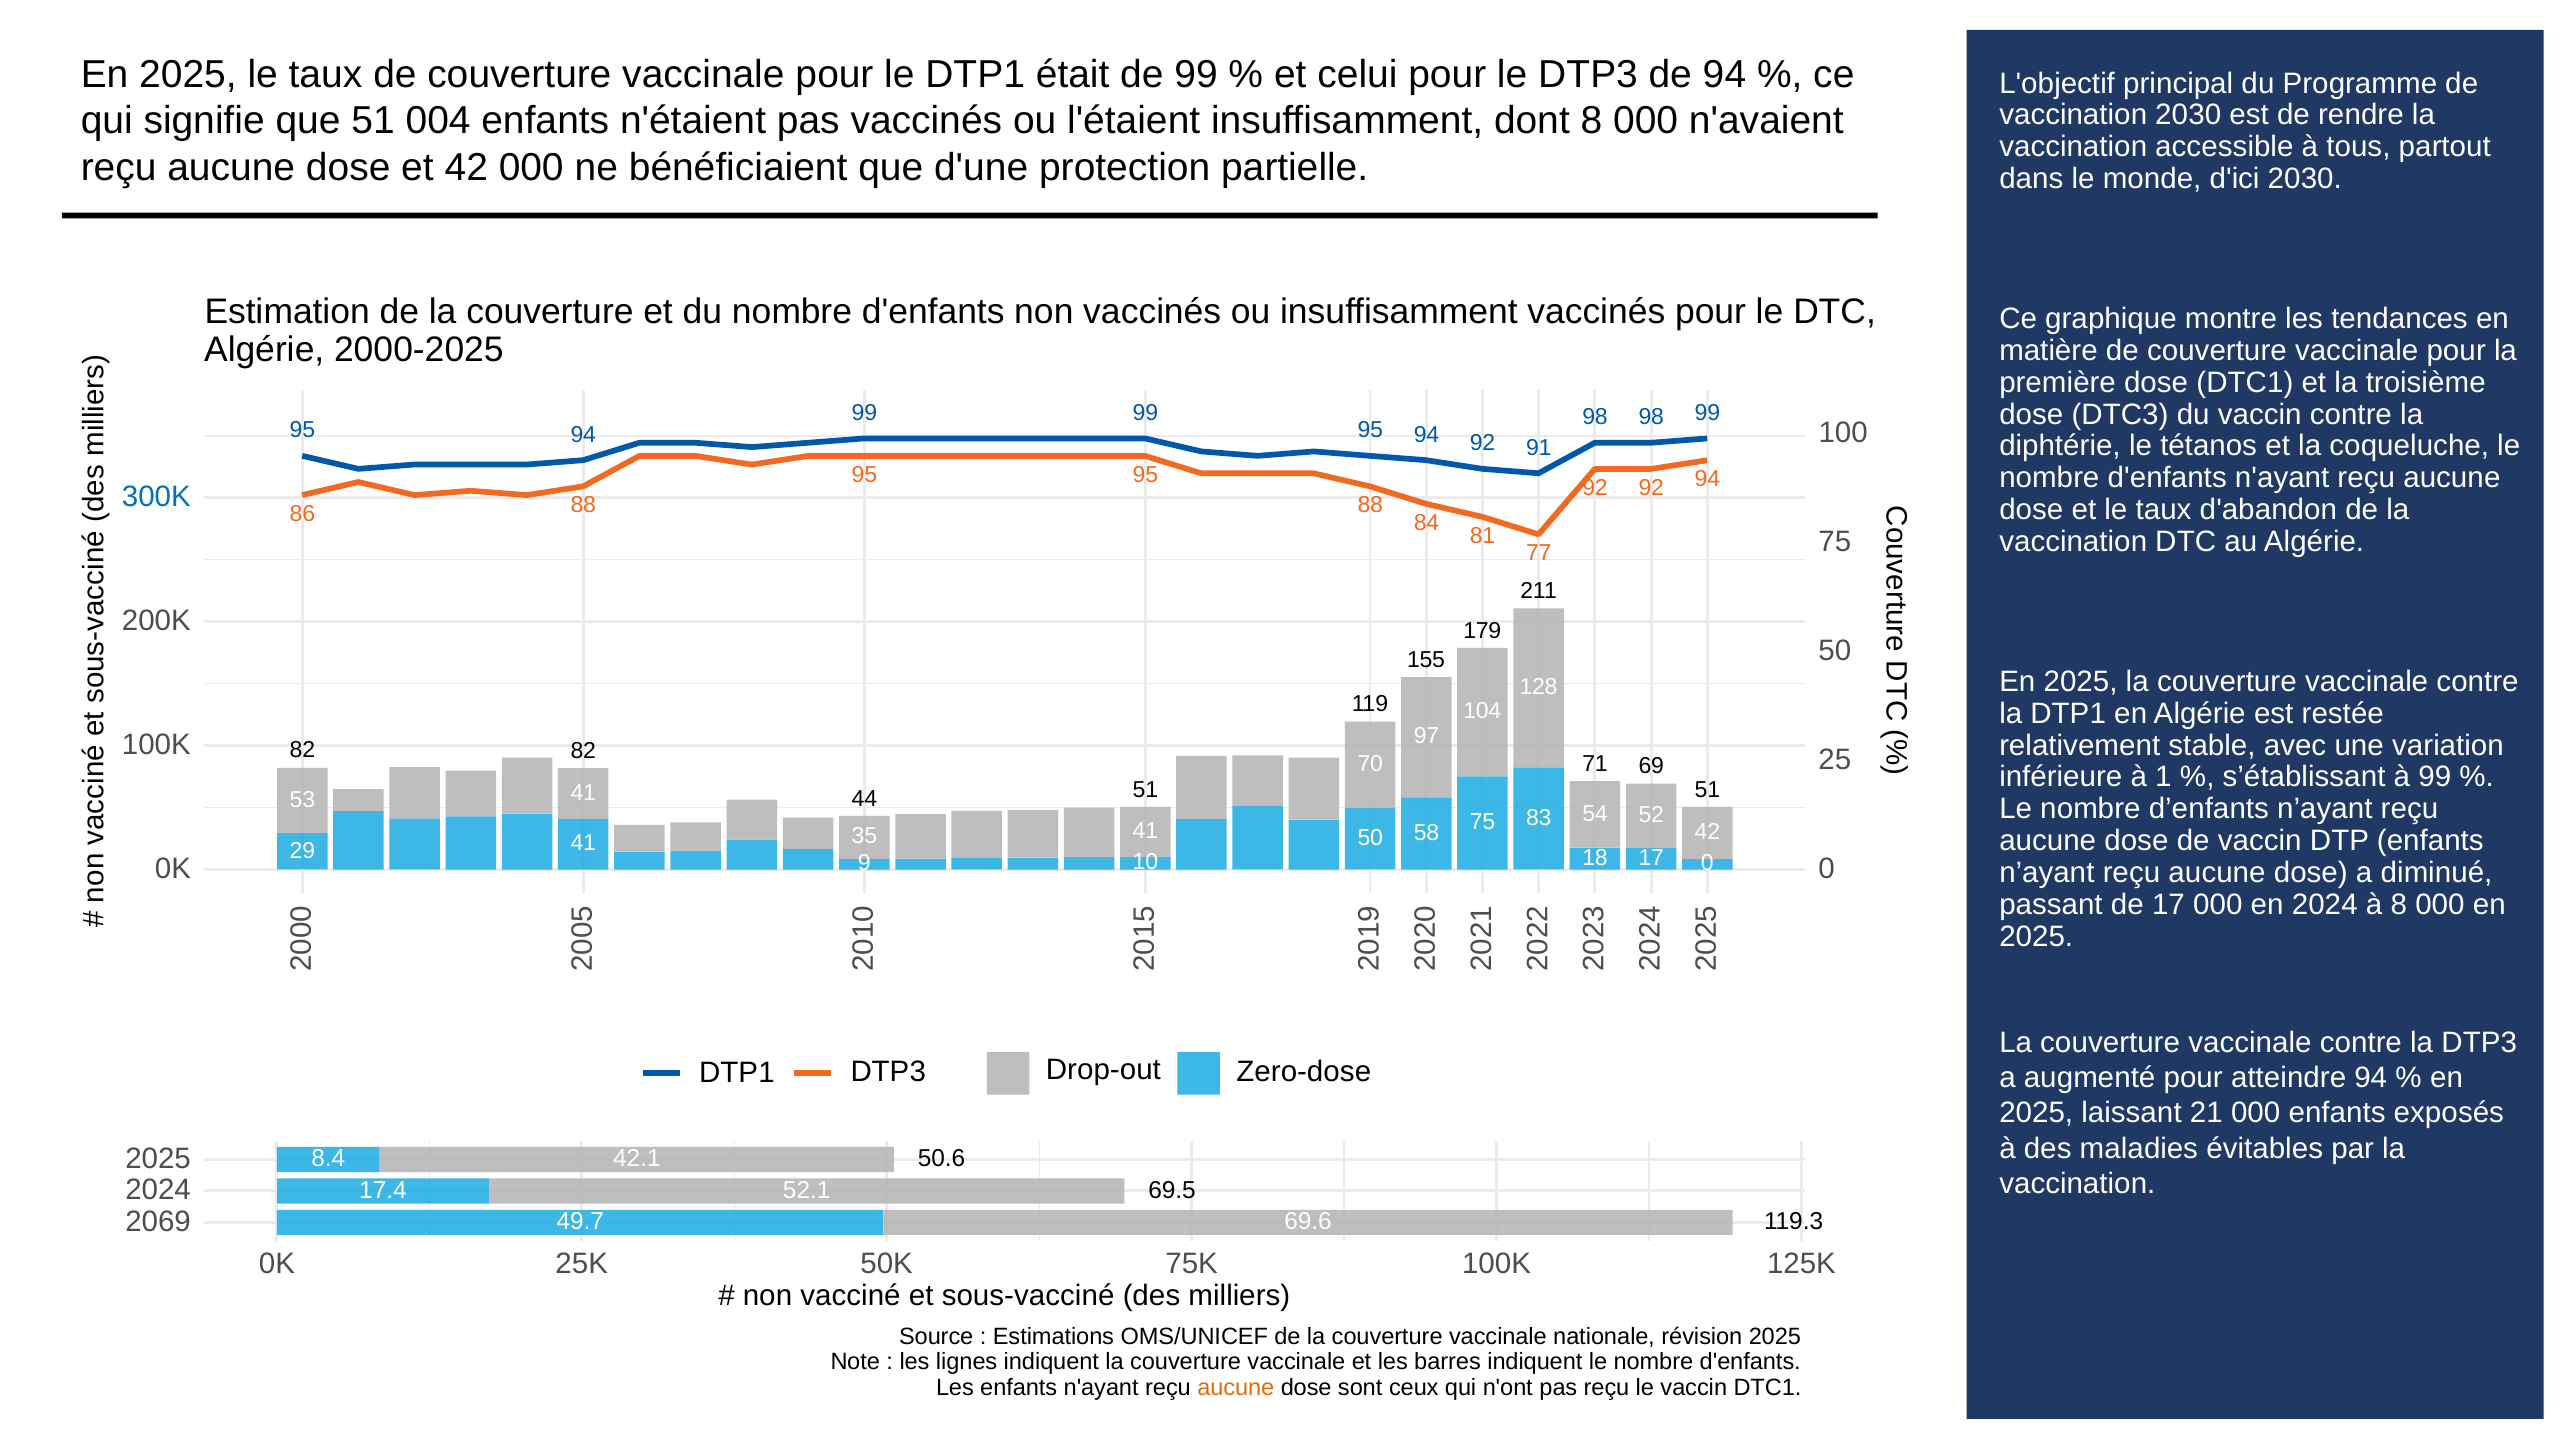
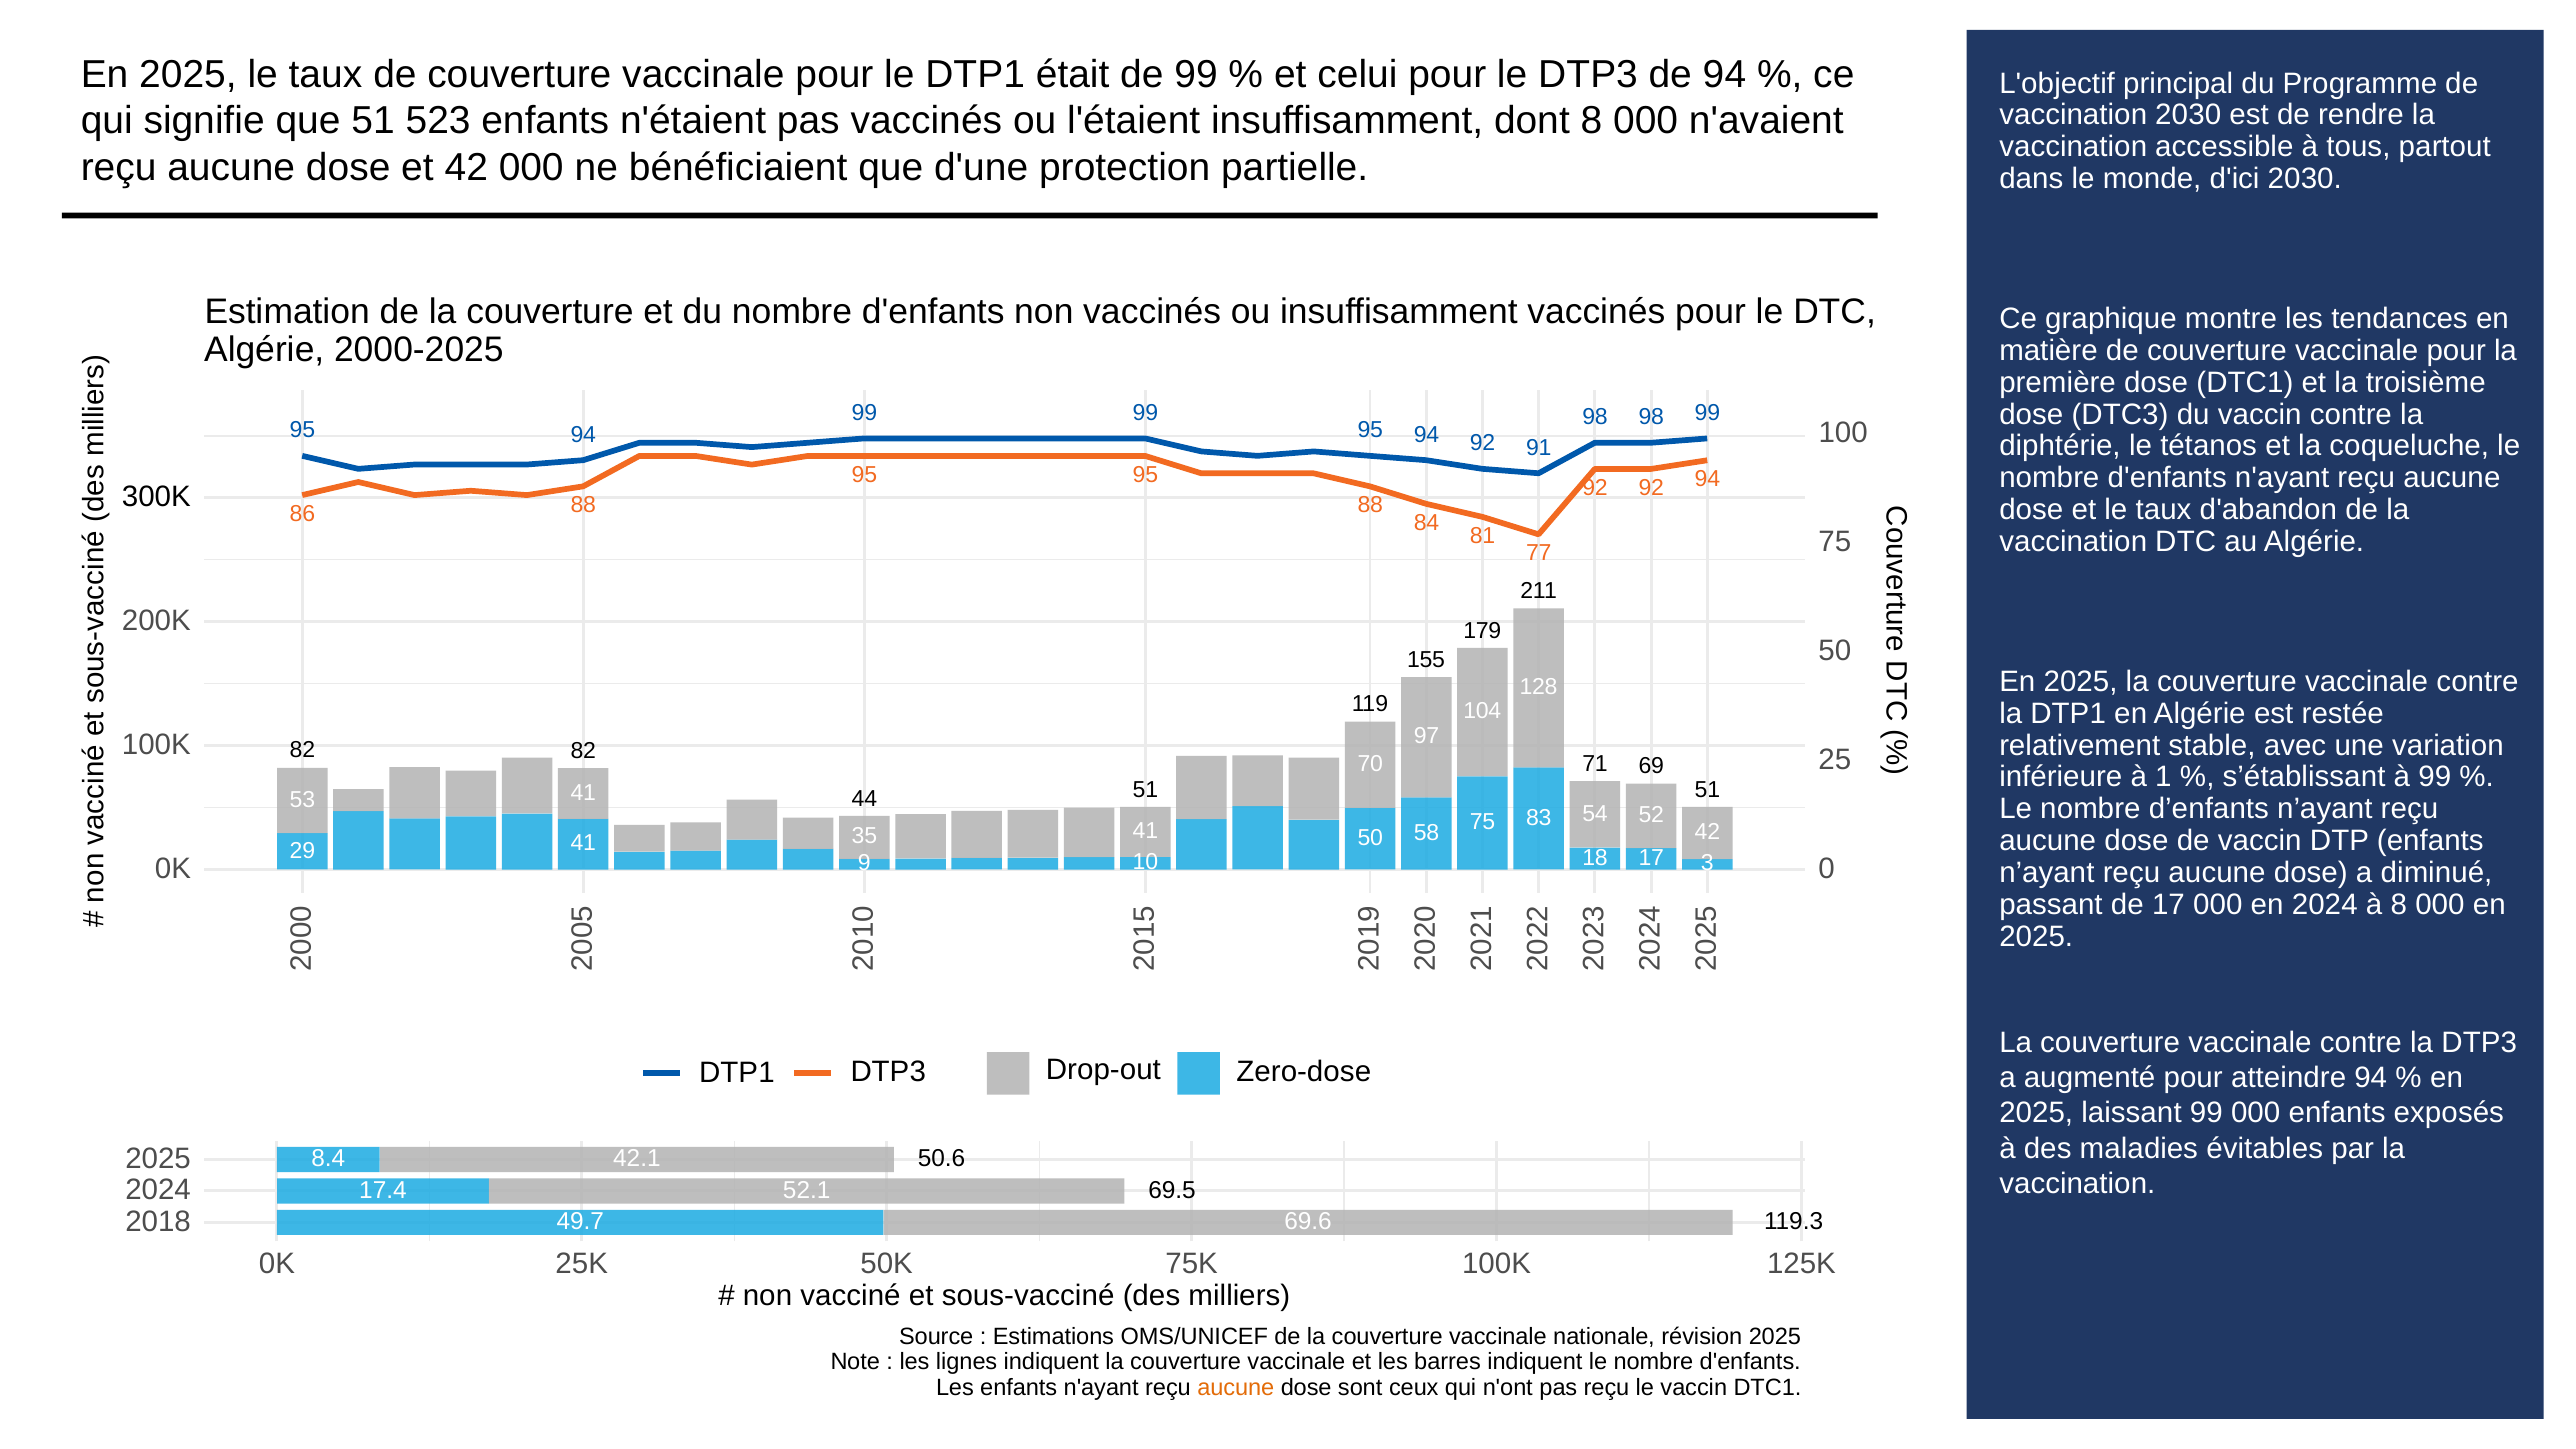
004: 004 -> 523
300K colour: blue -> black
17 0: 0 -> 3
laissant 21: 21 -> 99
2069: 2069 -> 2018
